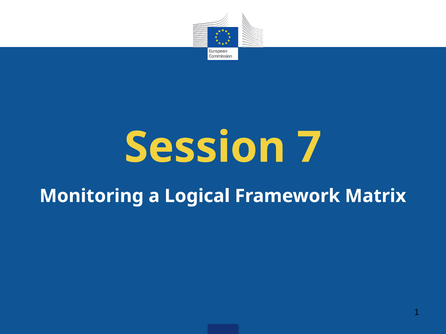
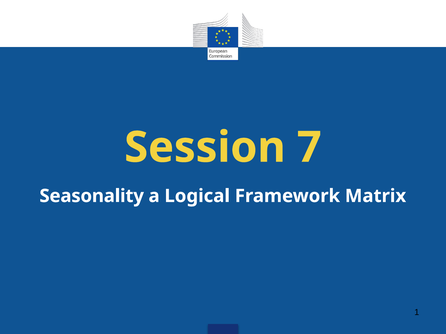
Monitoring: Monitoring -> Seasonality
